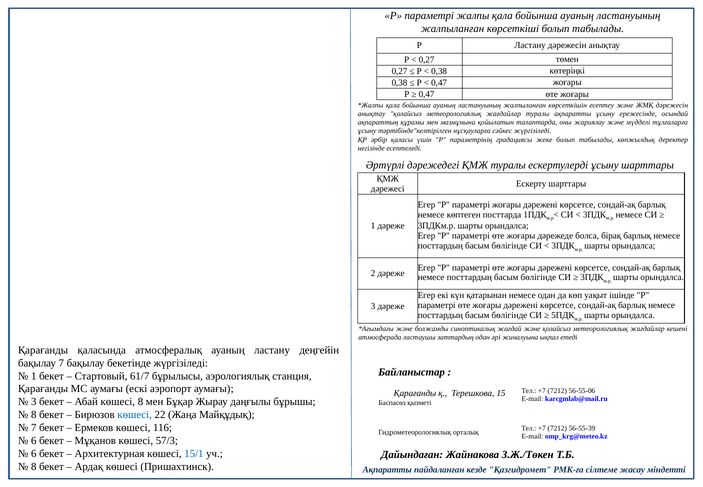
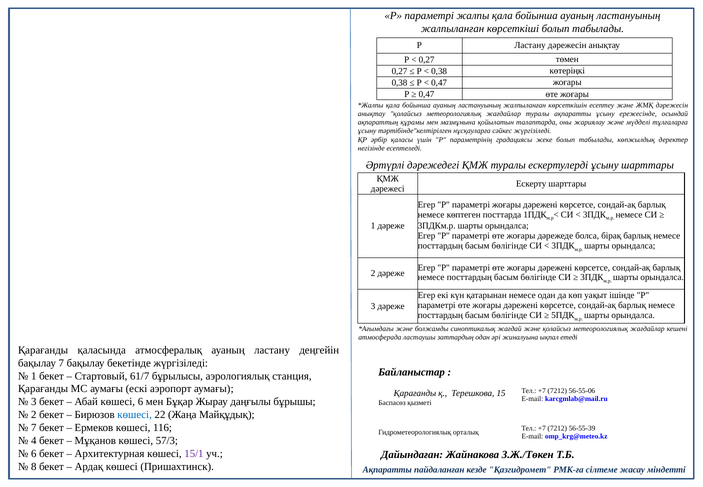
көшесі 8: 8 -> 6
8 at (34, 415): 8 -> 2
6 at (34, 441): 6 -> 4
15/1 colour: blue -> purple
